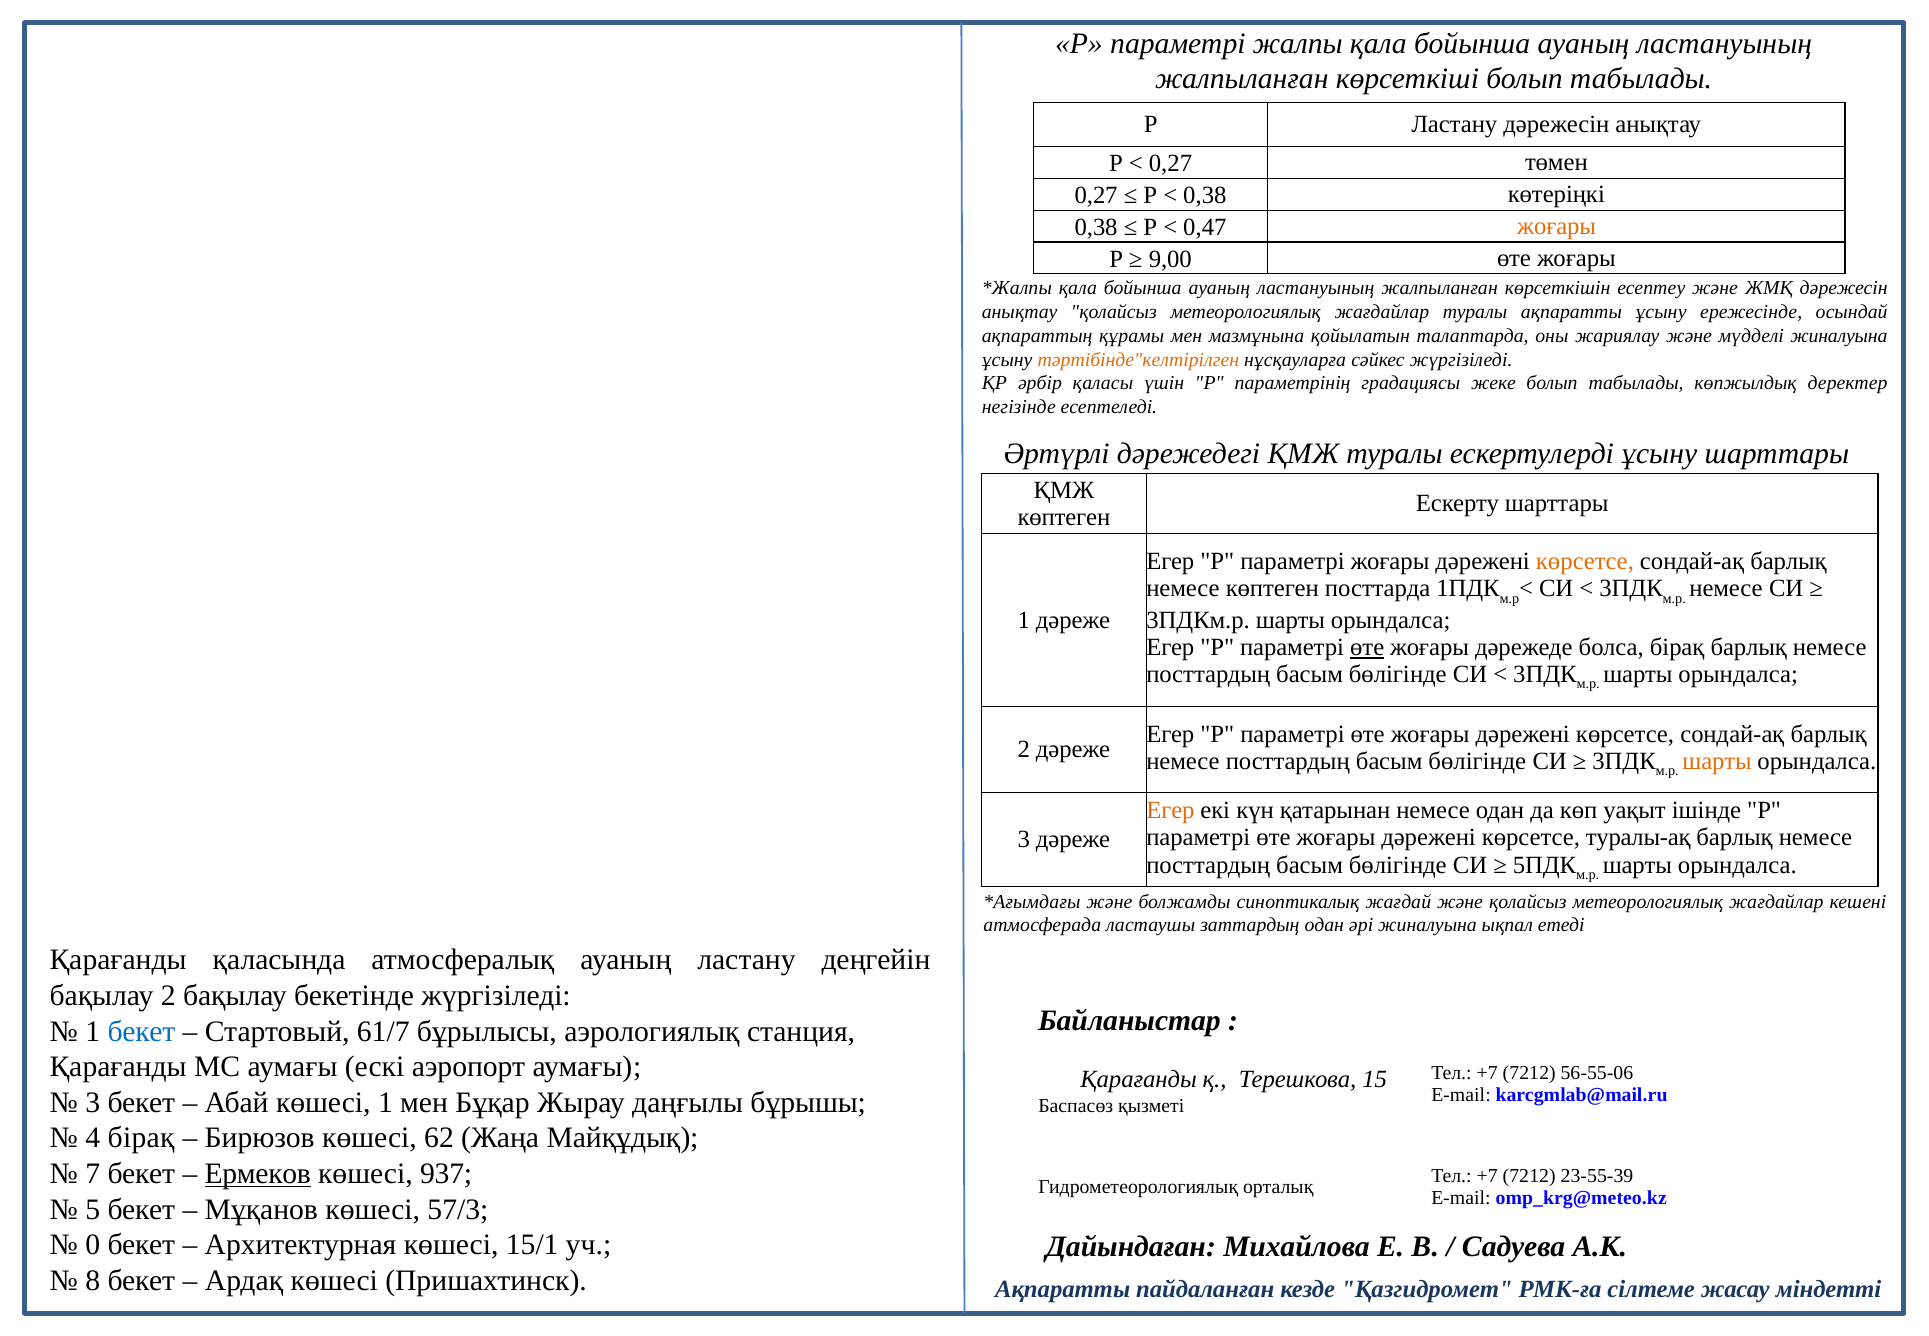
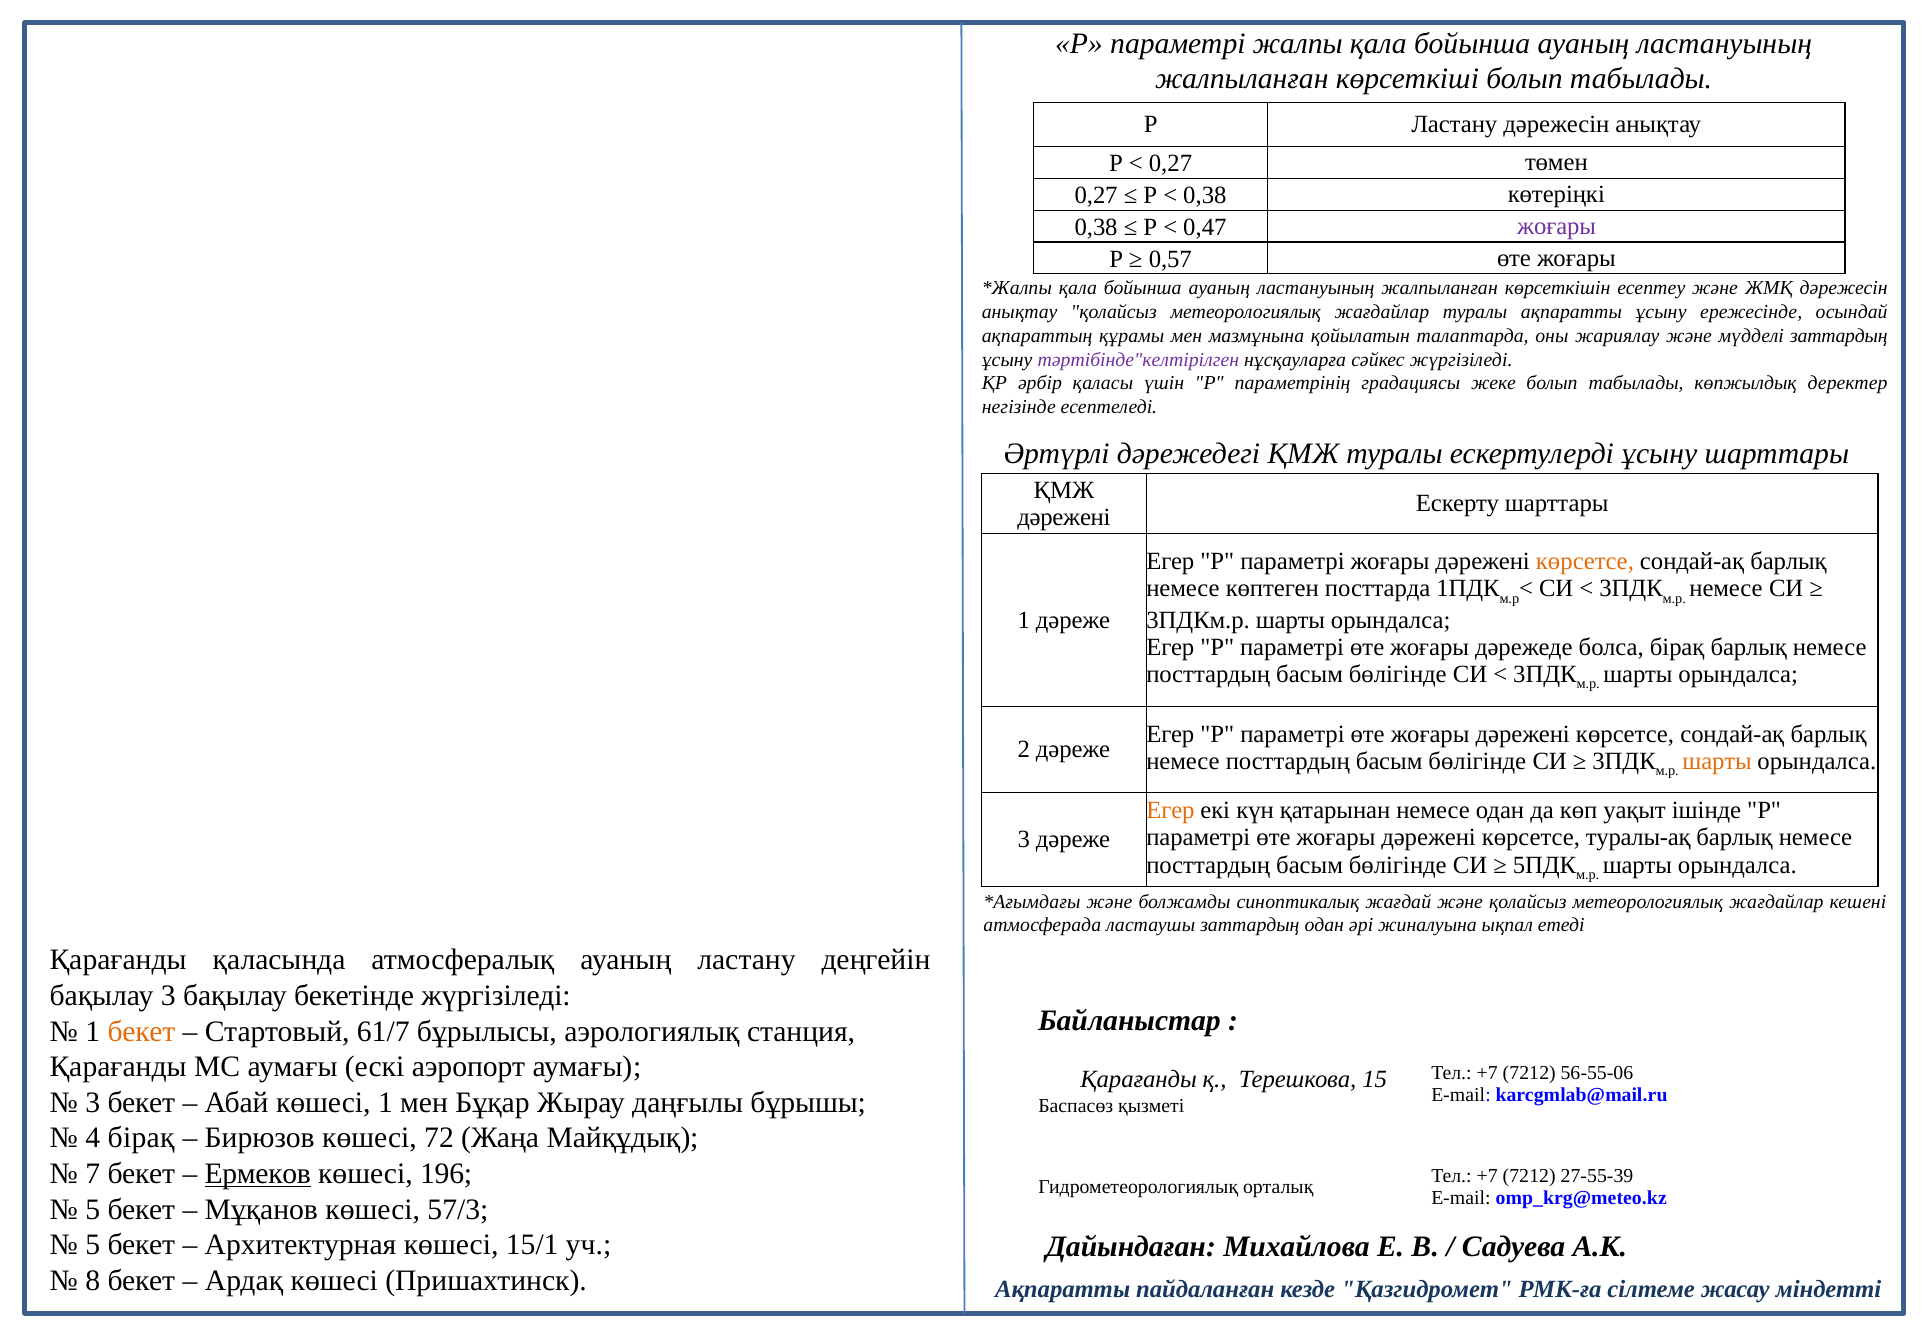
жоғары at (1557, 226) colour: orange -> purple
9,00: 9,00 -> 0,57
мүдделі жиналуына: жиналуына -> заттардың
тәртібінде"келтірілген colour: orange -> purple
көптеген at (1064, 517): көптеген -> дәрежені
өте at (1367, 647) underline: present -> none
бақылау 2: 2 -> 3
бекет at (141, 1031) colour: blue -> orange
62: 62 -> 72
937: 937 -> 196
23-55-39: 23-55-39 -> 27-55-39
0 at (93, 1245): 0 -> 5
